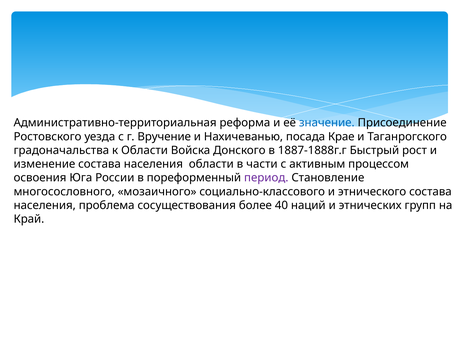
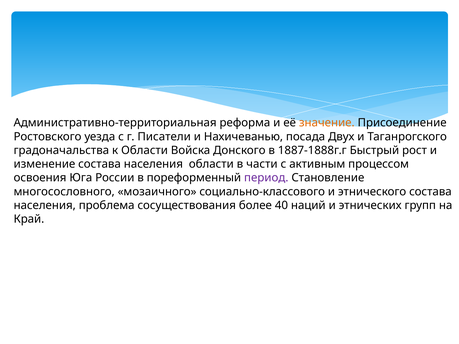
значение colour: blue -> orange
Вручение: Вручение -> Писатели
Крае: Крае -> Двух
